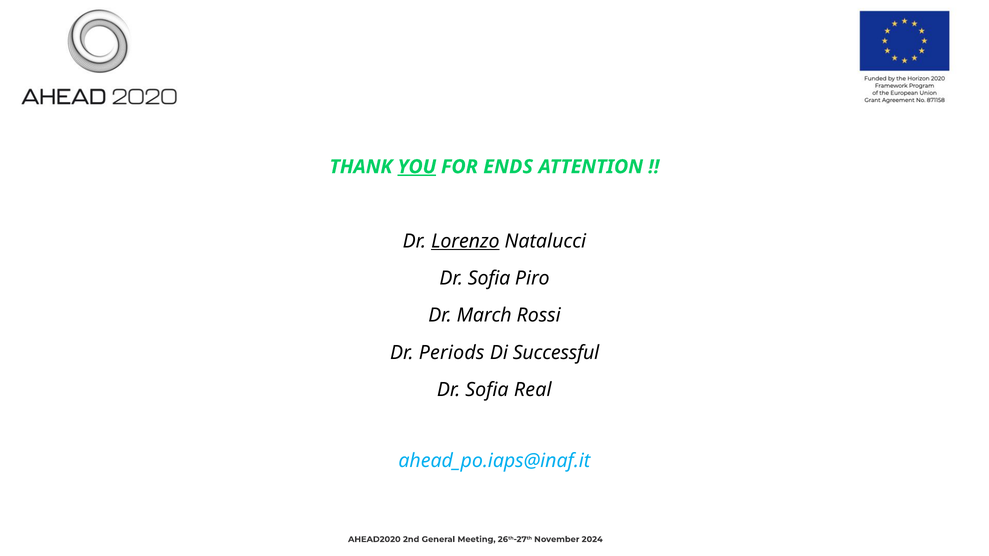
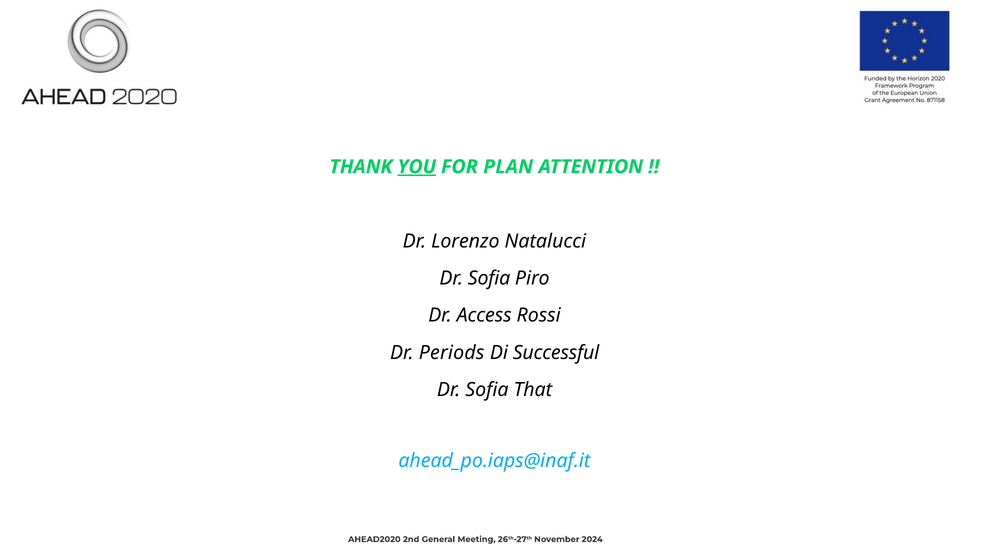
ENDS: ENDS -> PLAN
Lorenzo underline: present -> none
March: March -> Access
Real: Real -> That
